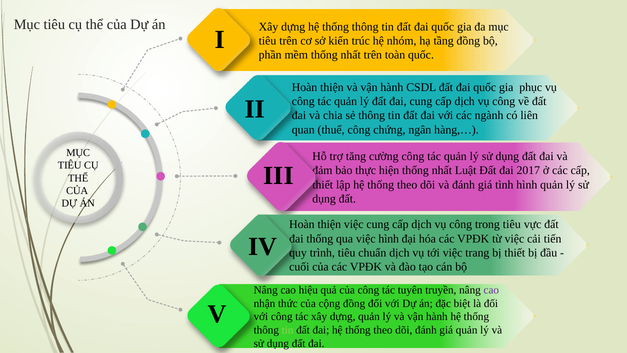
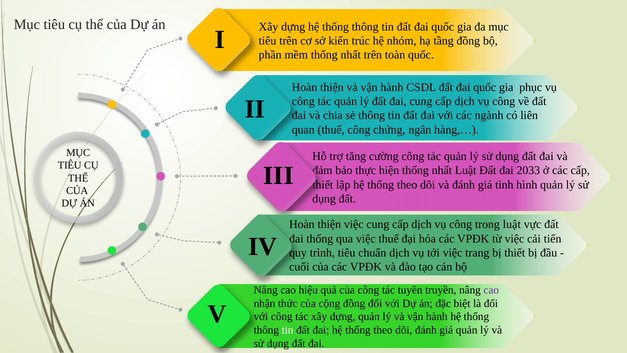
2017: 2017 -> 2033
trong tiêu: tiêu -> luật
việc hình: hình -> thuế
tin at (288, 330) colour: light green -> white
